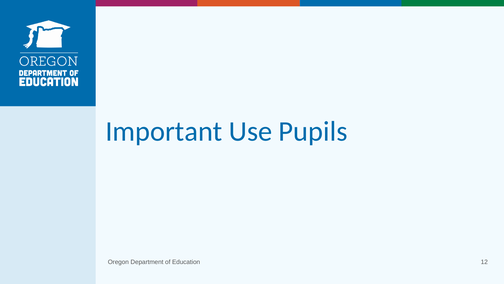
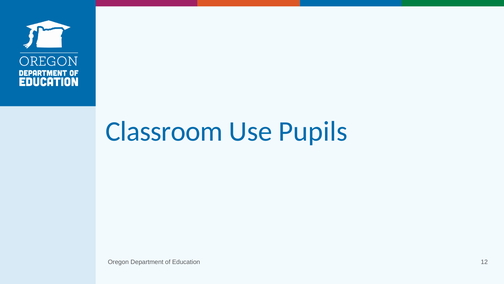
Important: Important -> Classroom
